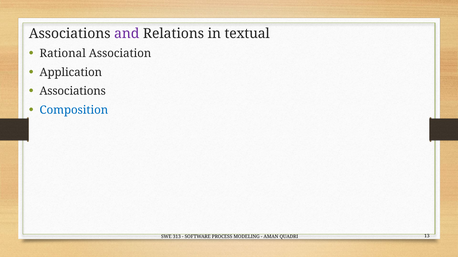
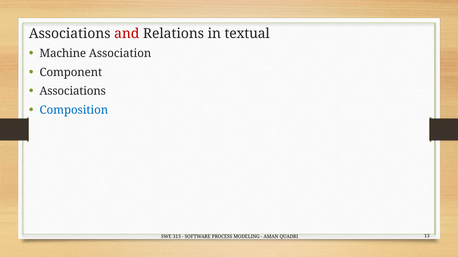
and colour: purple -> red
Rational: Rational -> Machine
Application: Application -> Component
